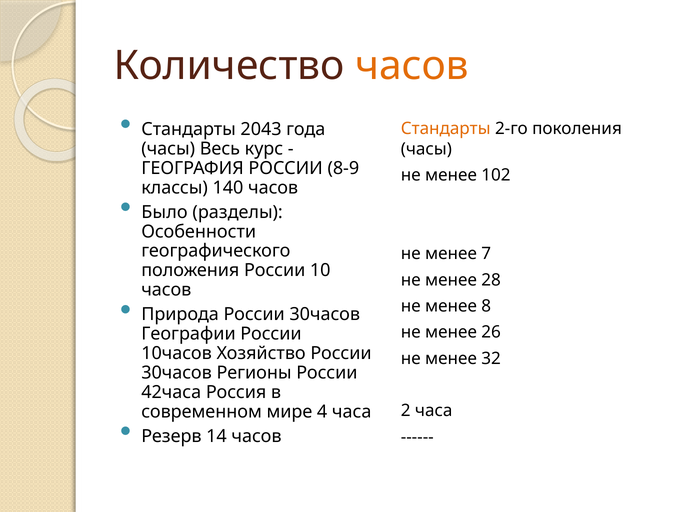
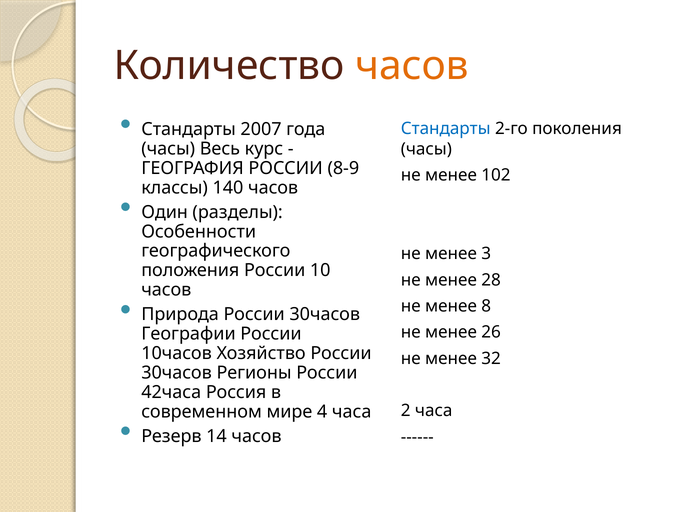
2043: 2043 -> 2007
Стандарты at (446, 129) colour: orange -> blue
Было: Было -> Один
7: 7 -> 3
